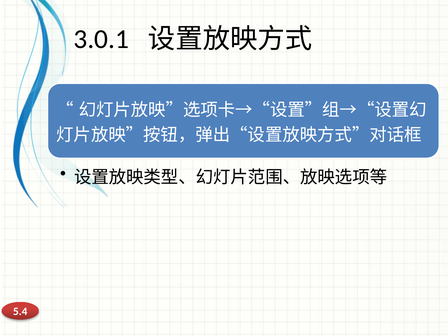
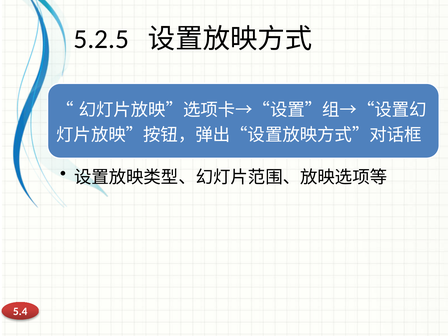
3.0.1: 3.0.1 -> 5.2.5
